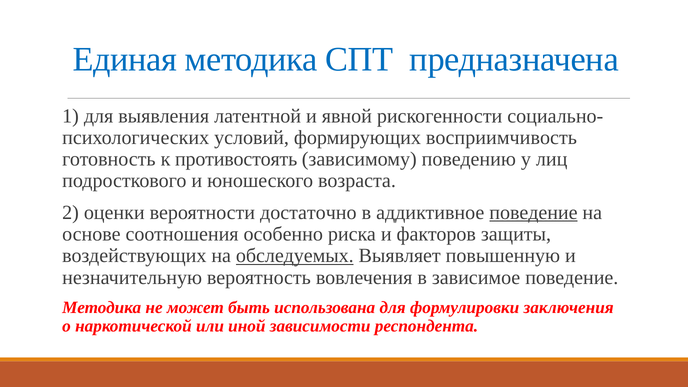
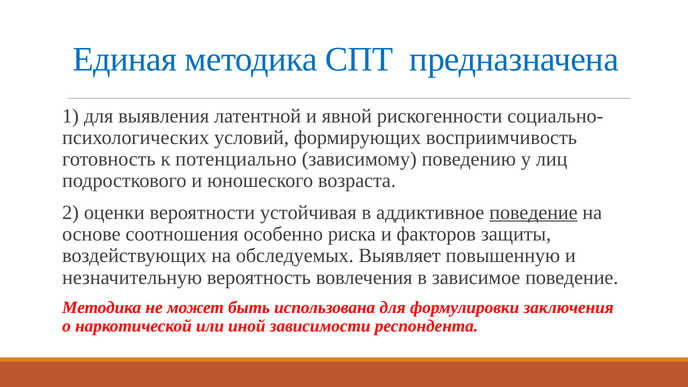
противостоять: противостоять -> потенциально
достаточно: достаточно -> устойчивая
обследуемых underline: present -> none
